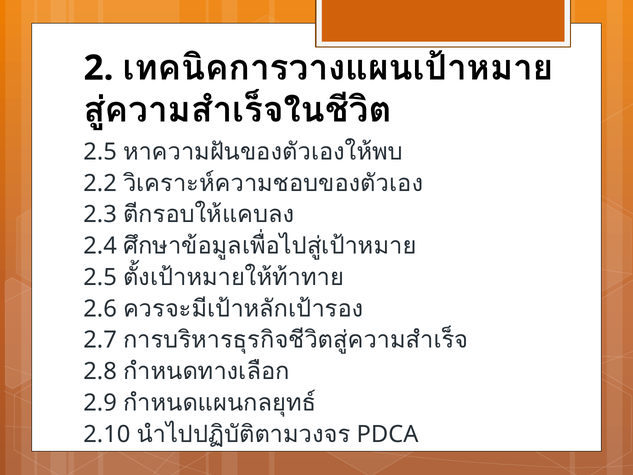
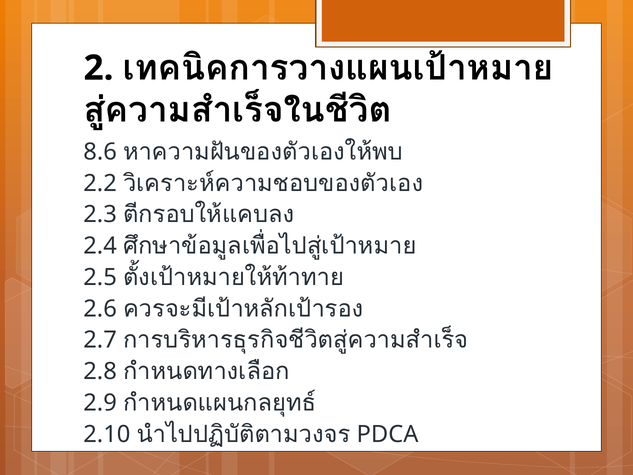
2.5 at (100, 152): 2.5 -> 8.6
